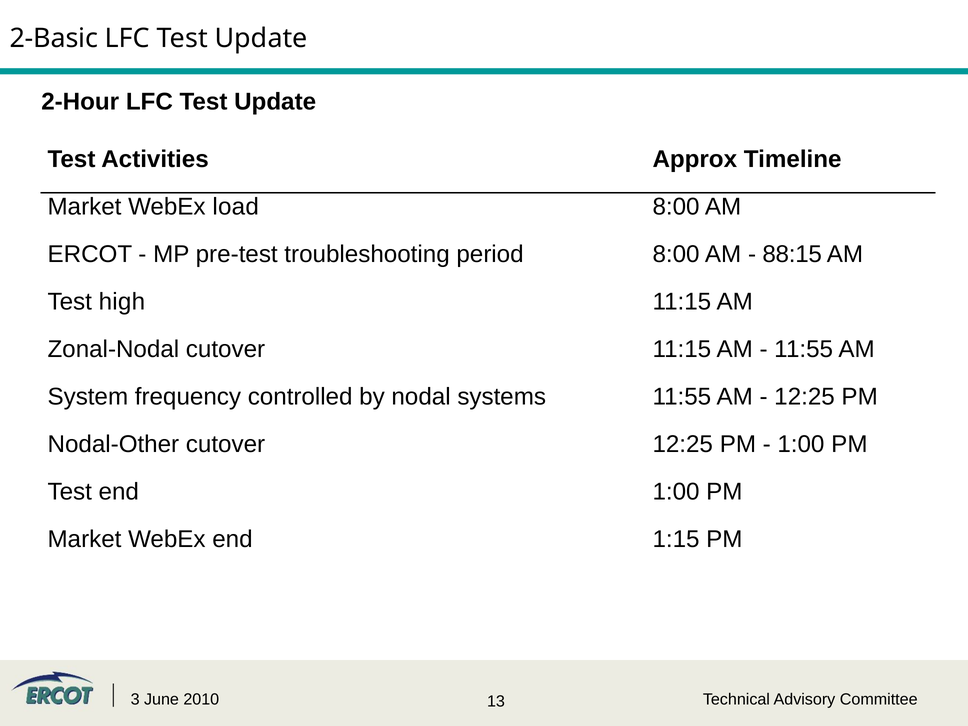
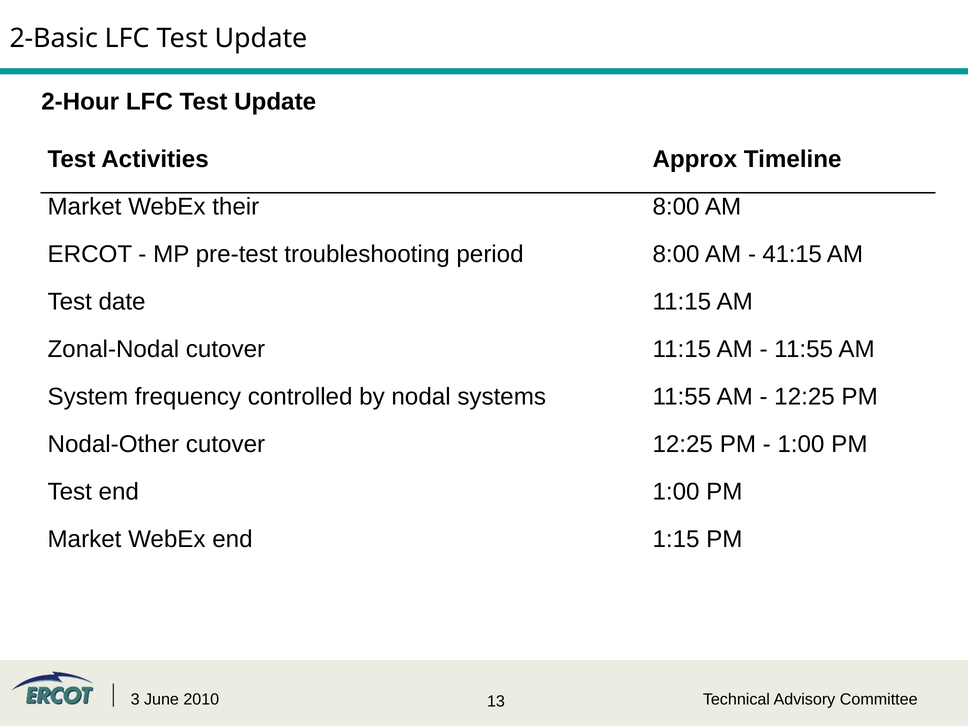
load: load -> their
88:15: 88:15 -> 41:15
high: high -> date
